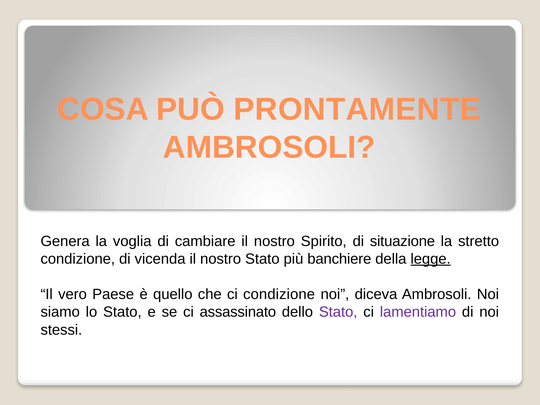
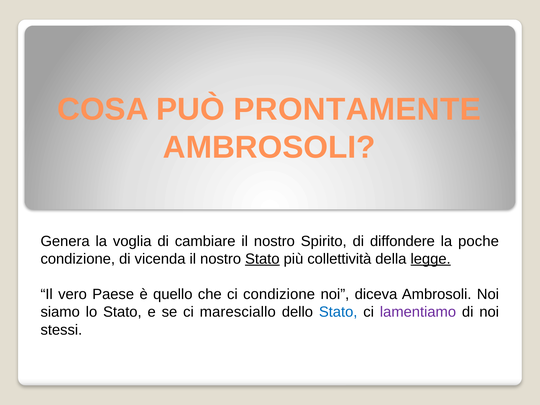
situazione: situazione -> diffondere
stretto: stretto -> poche
Stato at (262, 259) underline: none -> present
banchiere: banchiere -> collettività
assassinato: assassinato -> maresciallo
Stato at (338, 312) colour: purple -> blue
